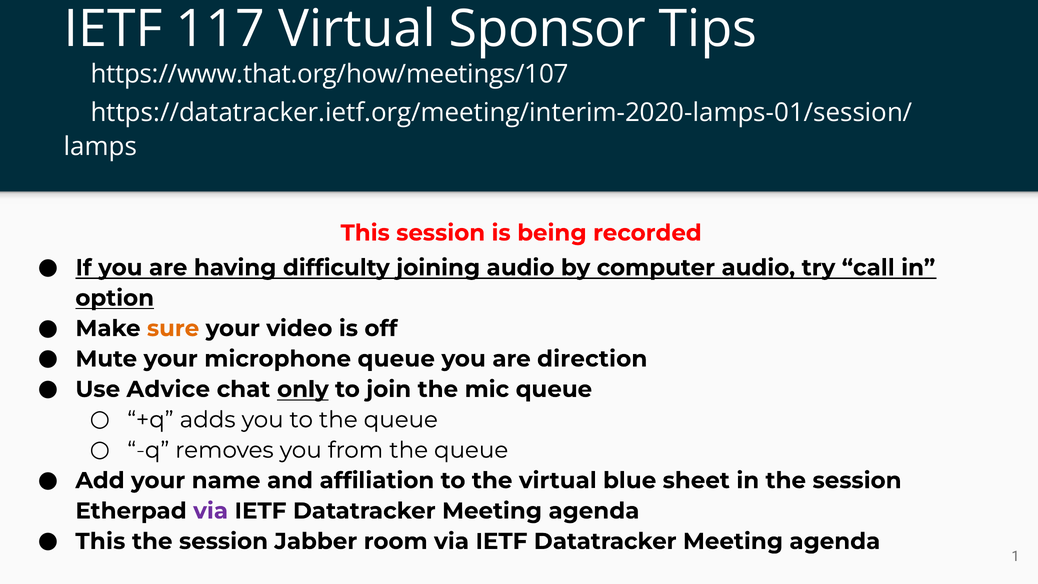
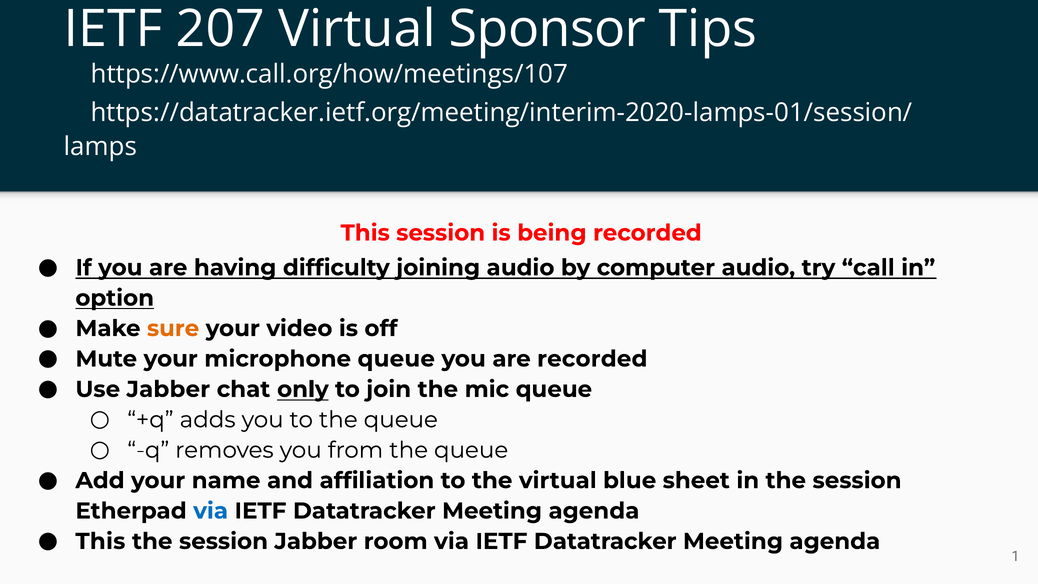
117: 117 -> 207
https://www.that.org/how/meetings/107: https://www.that.org/how/meetings/107 -> https://www.call.org/how/meetings/107
are direction: direction -> recorded
Use Advice: Advice -> Jabber
via at (211, 511) colour: purple -> blue
